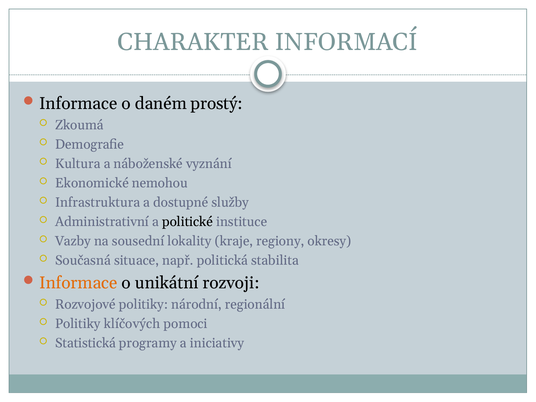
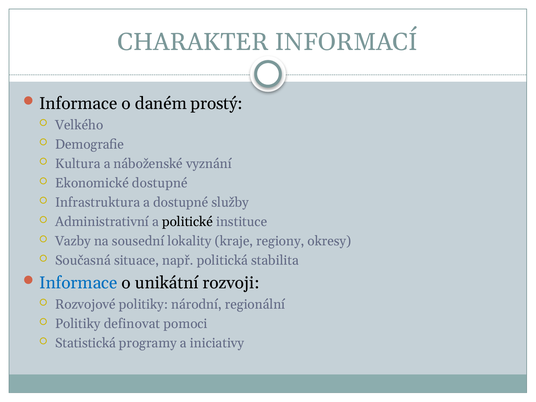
Zkoumá: Zkoumá -> Velkého
Ekonomické nemohou: nemohou -> dostupné
Informace at (78, 283) colour: orange -> blue
klíčových: klíčových -> definovat
